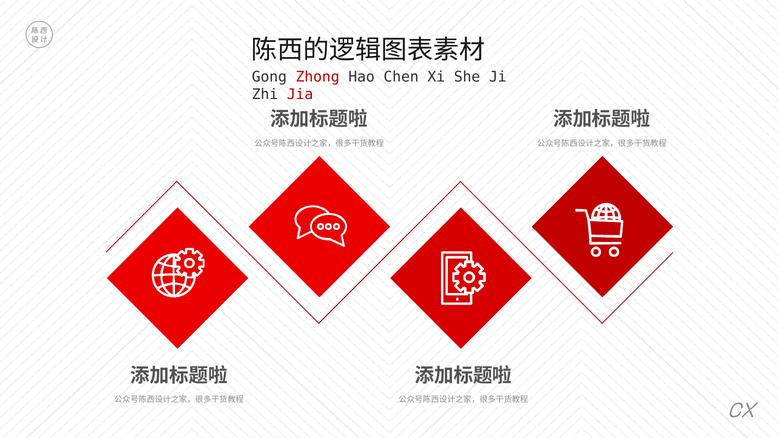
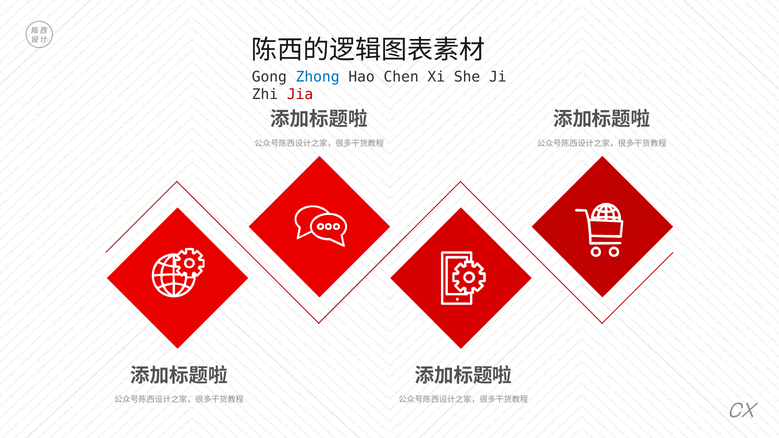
Zhong colour: red -> blue
